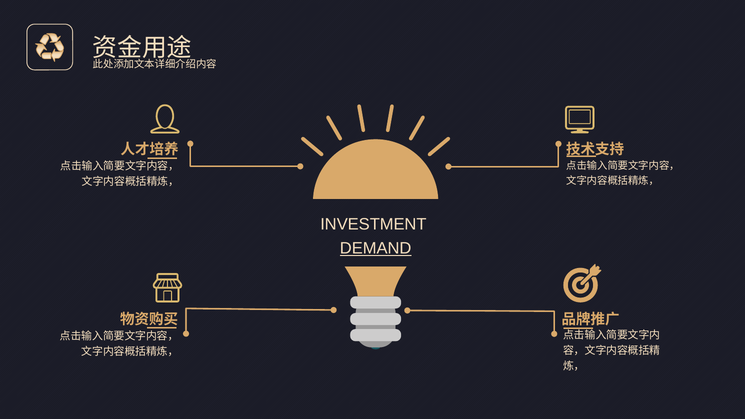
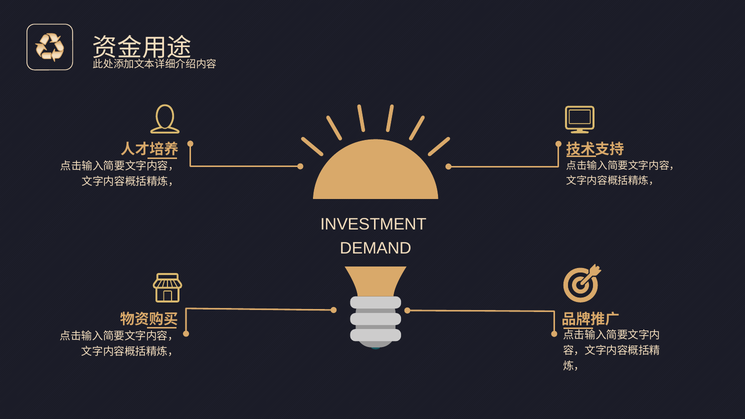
DEMAND underline: present -> none
